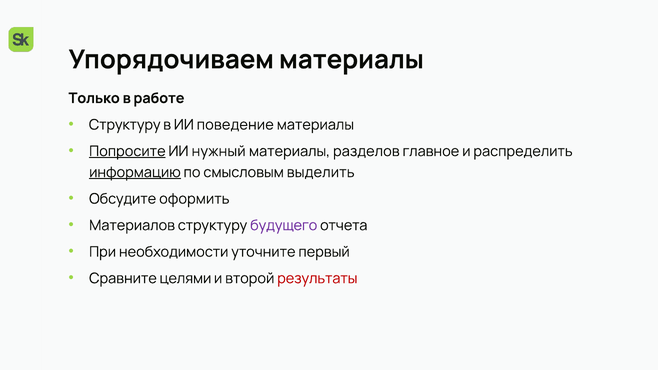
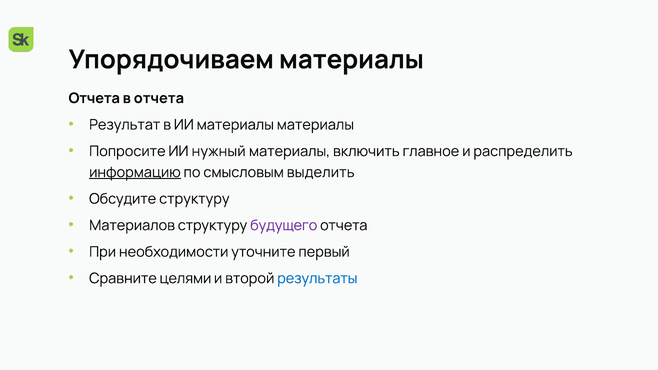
Только at (94, 98): Только -> Отчета
в работе: работе -> отчета
Структуру at (125, 125): Структуру -> Результат
ИИ поведение: поведение -> материалы
Попросите underline: present -> none
разделов: разделов -> включить
Обсудите оформить: оформить -> структуру
результаты colour: red -> blue
